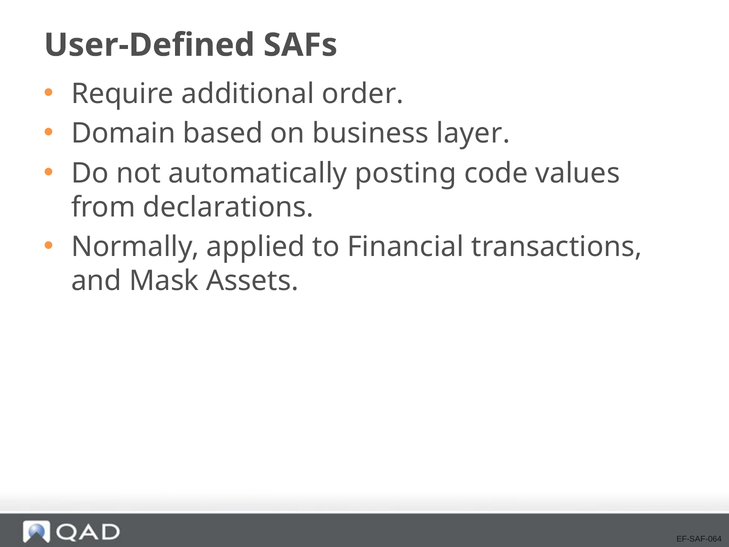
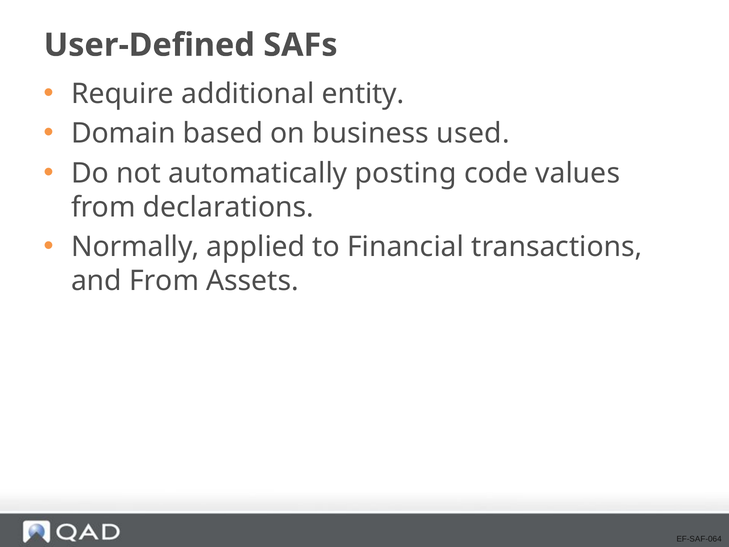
order: order -> entity
layer: layer -> used
and Mask: Mask -> From
